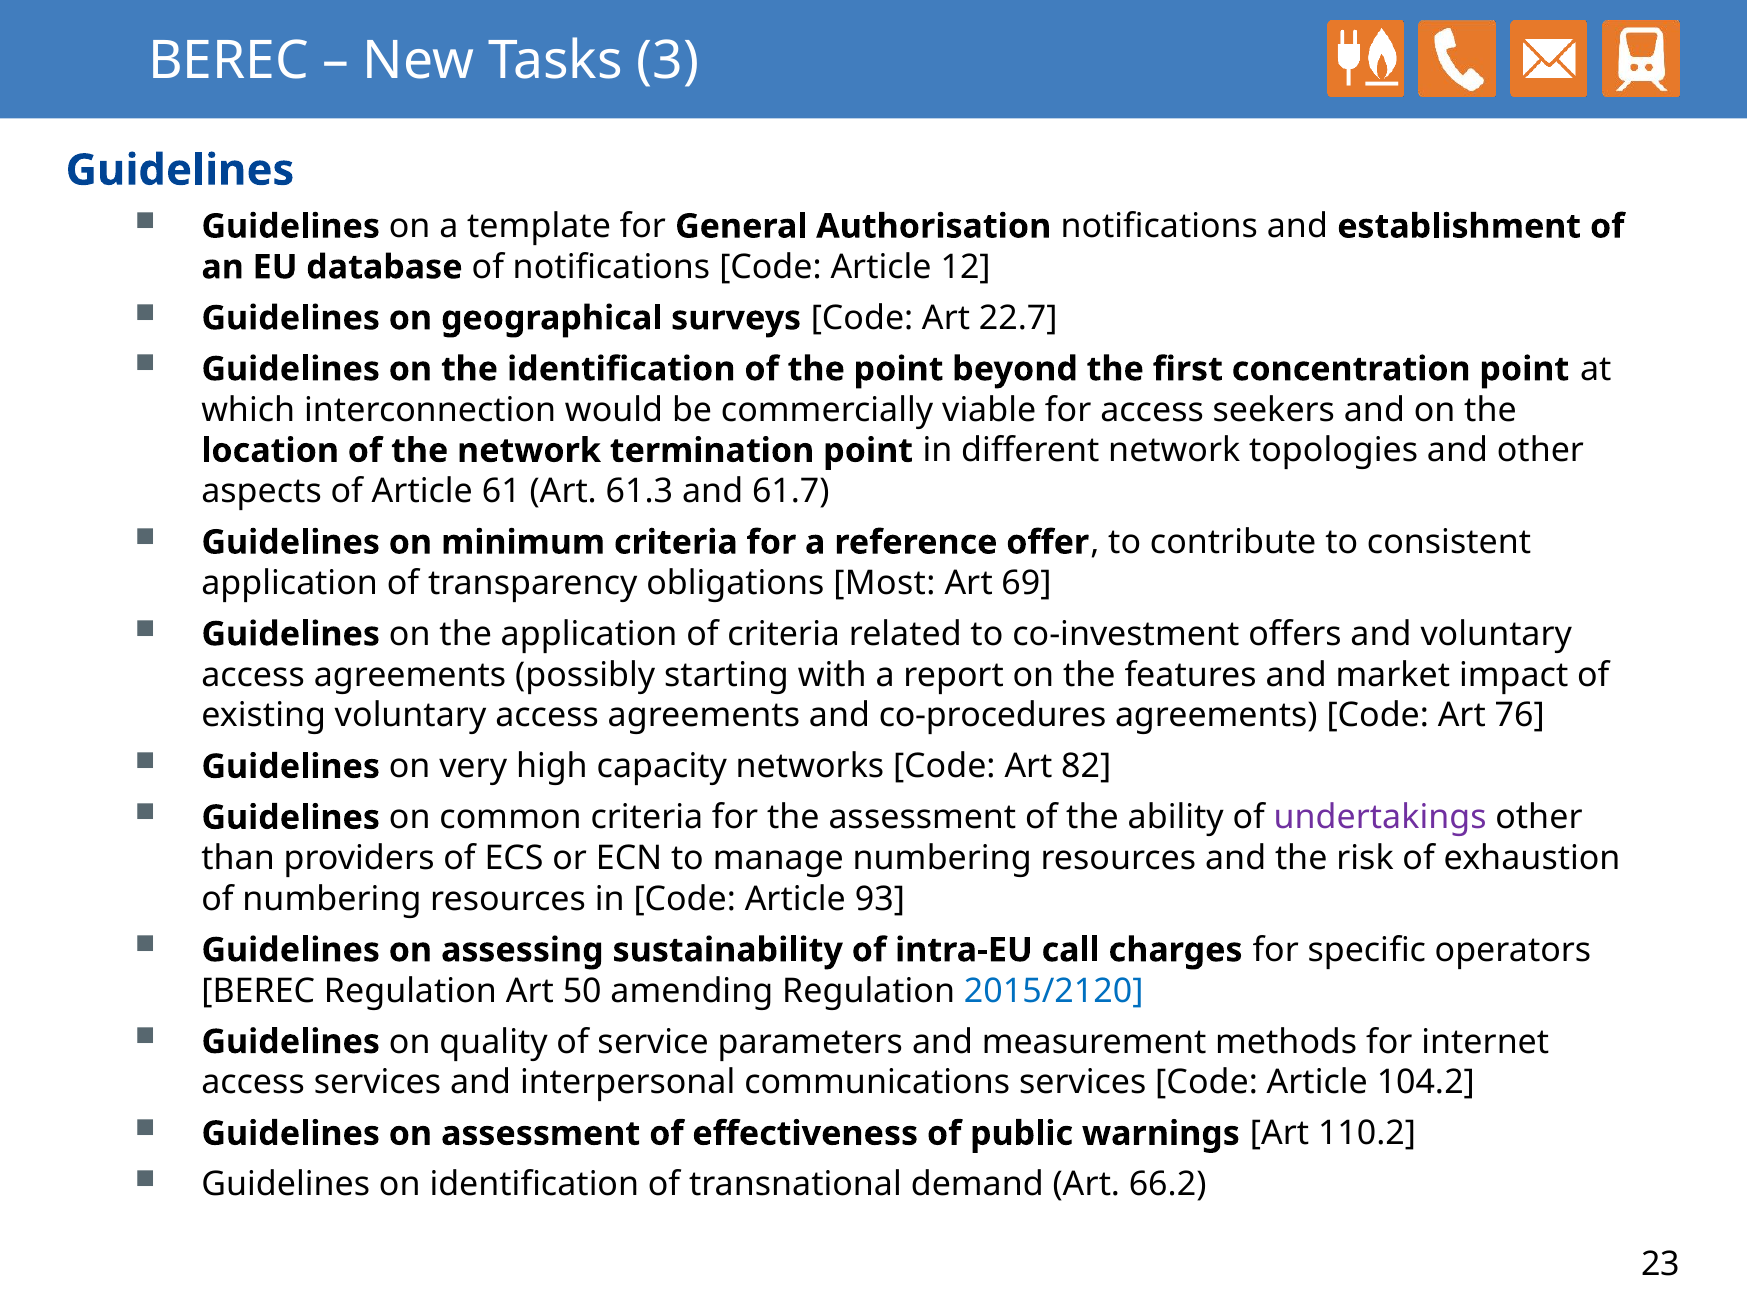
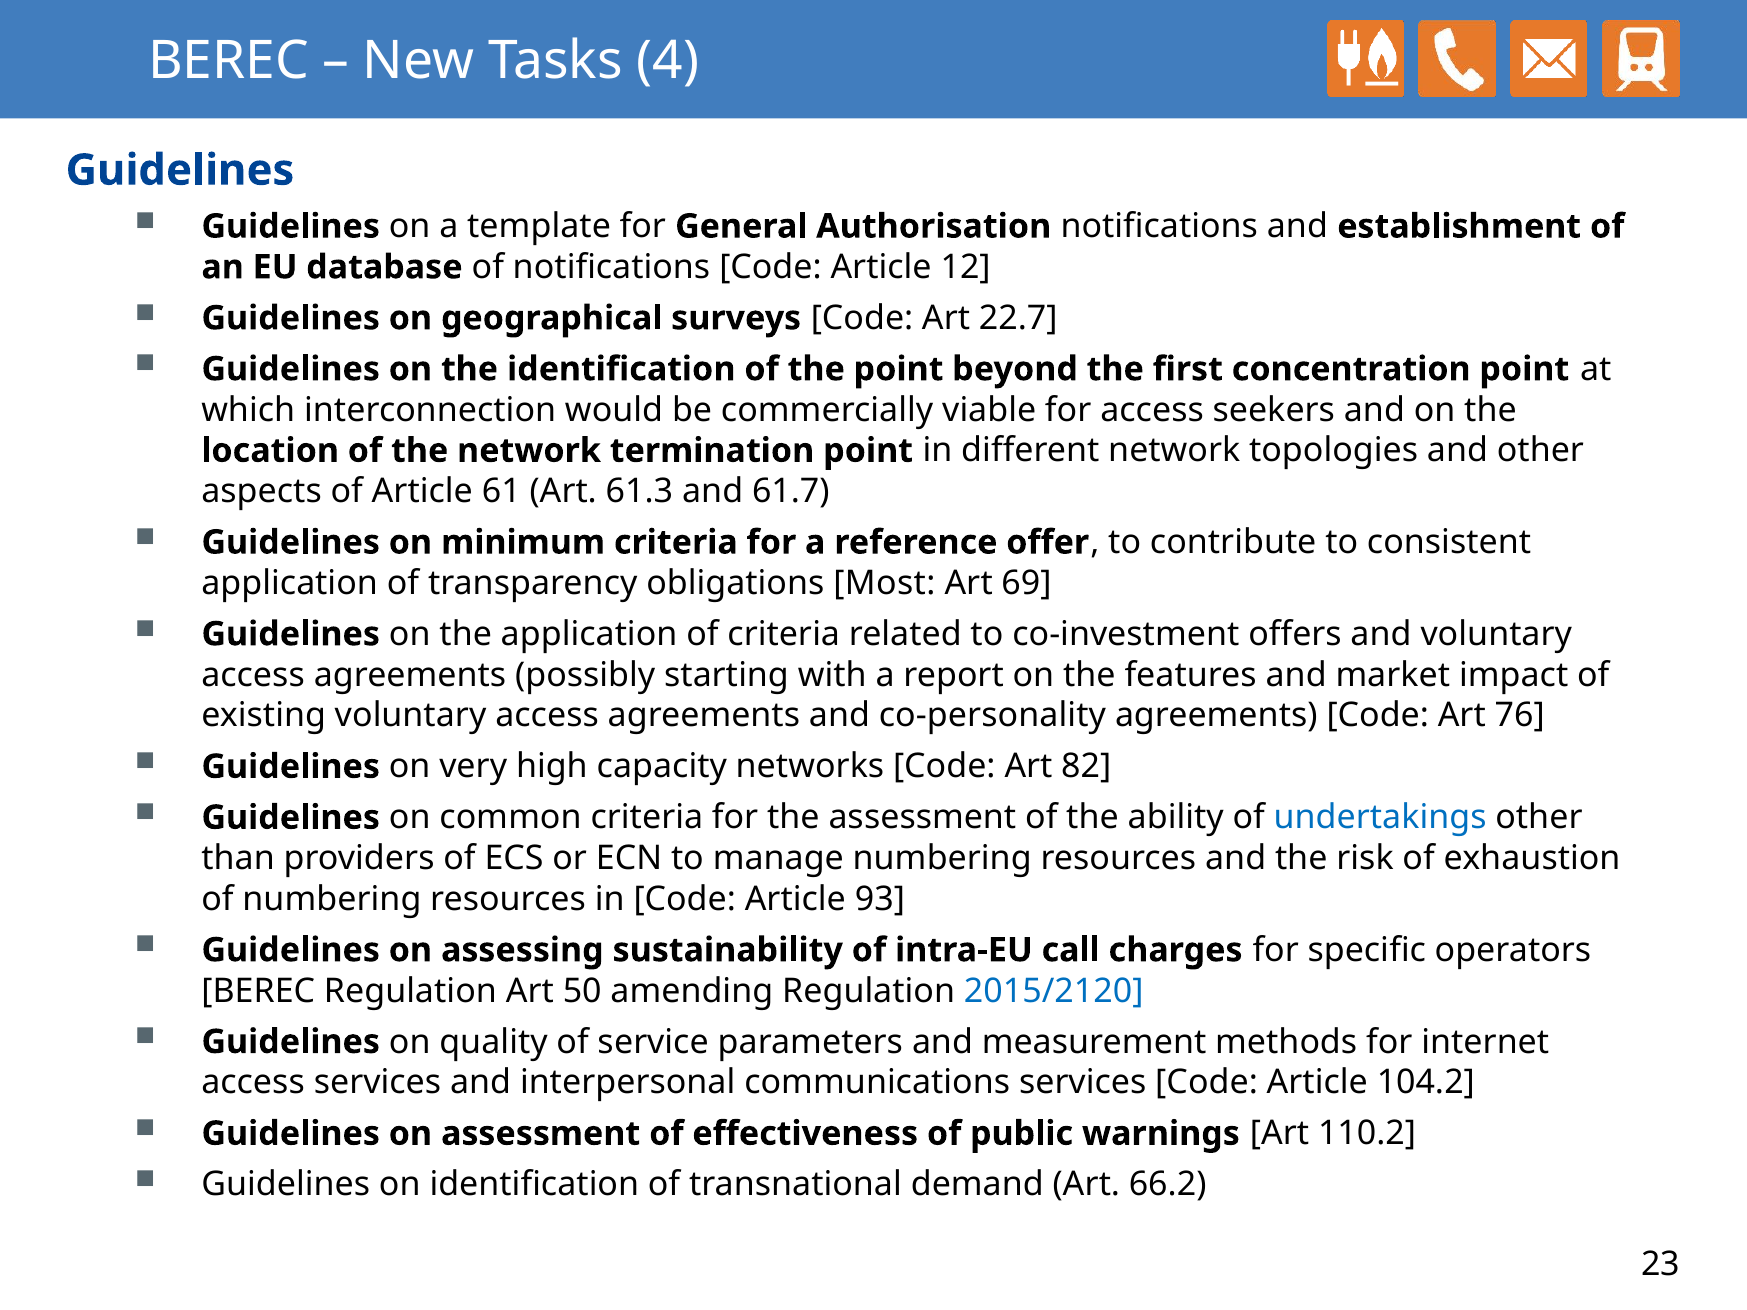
3: 3 -> 4
co-procedures: co-procedures -> co-personality
undertakings colour: purple -> blue
